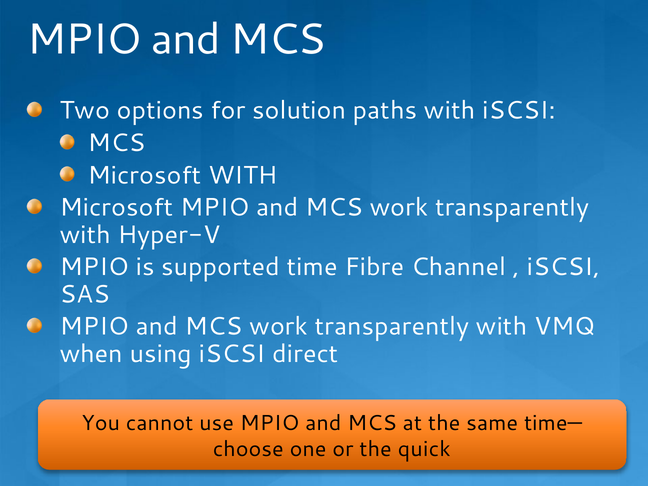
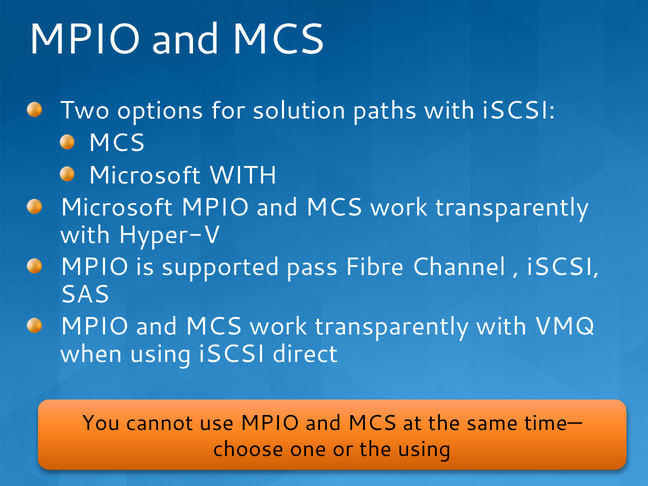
time: time -> pass
the quick: quick -> using
